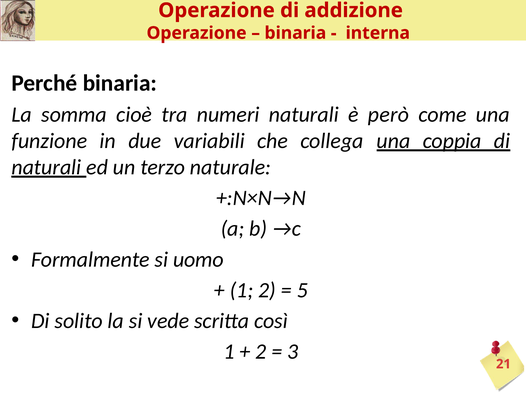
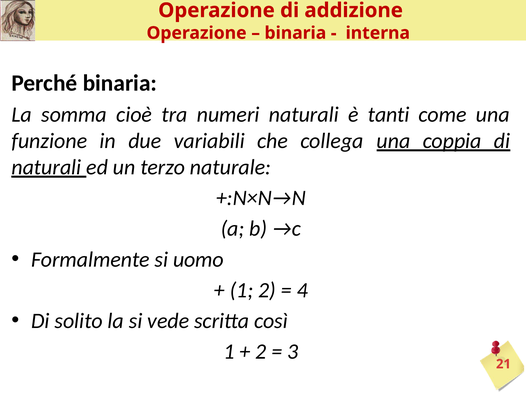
però: però -> tanti
5: 5 -> 4
